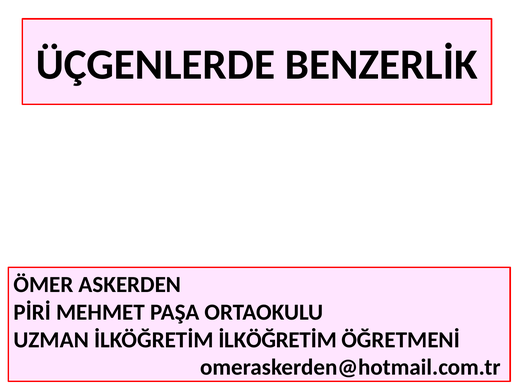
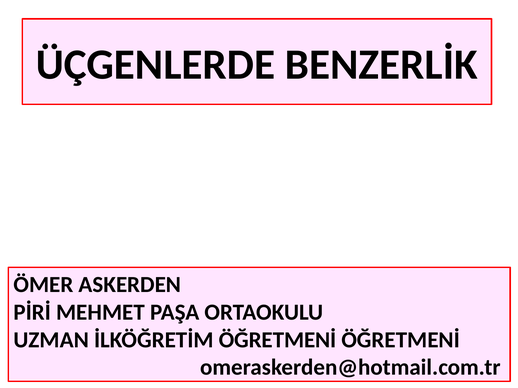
İLKÖĞRETİM İLKÖĞRETİM: İLKÖĞRETİM -> ÖĞRETMENİ
